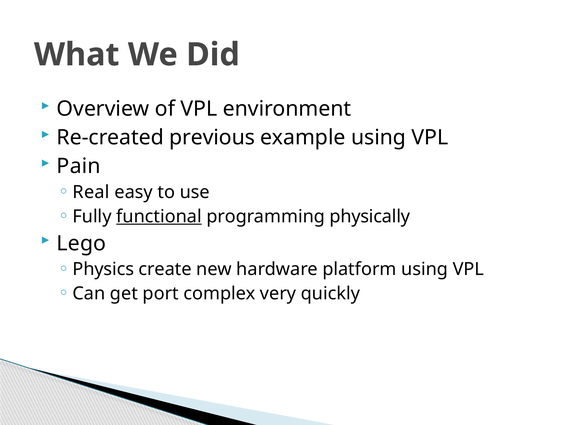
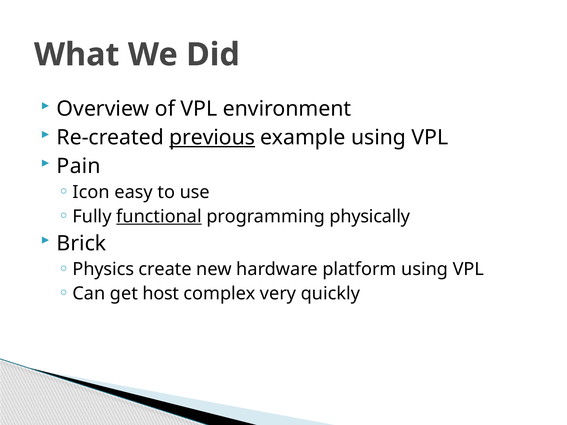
previous underline: none -> present
Real: Real -> Icon
Lego: Lego -> Brick
port: port -> host
